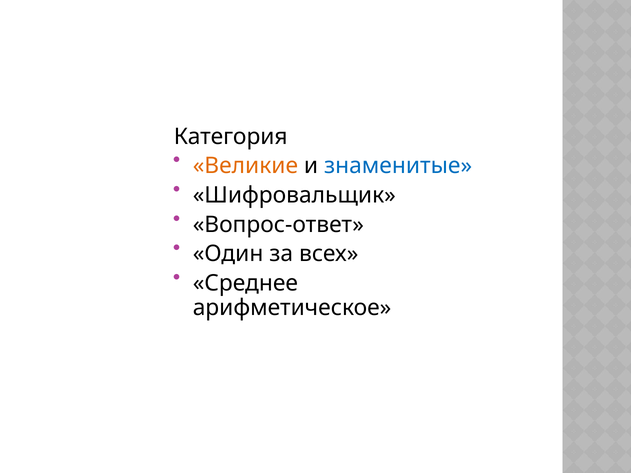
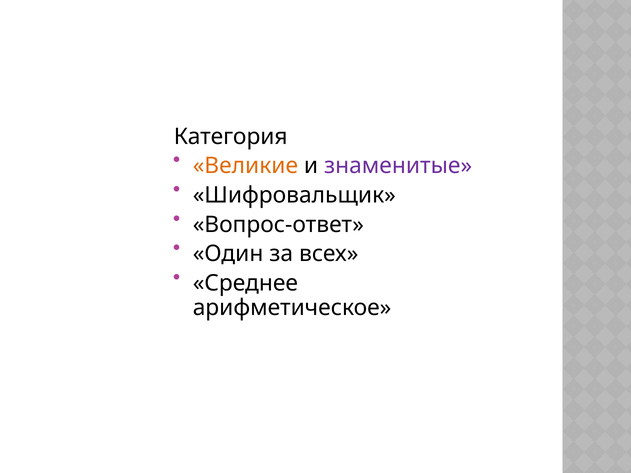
знаменитые colour: blue -> purple
